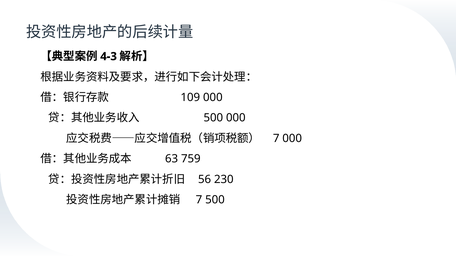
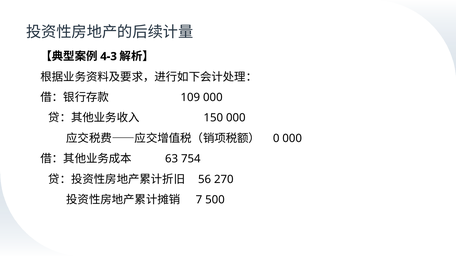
500 at (213, 118): 500 -> 150
7 at (276, 139): 7 -> 0
759: 759 -> 754
230: 230 -> 270
